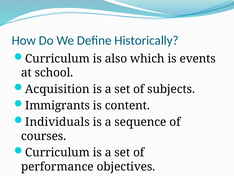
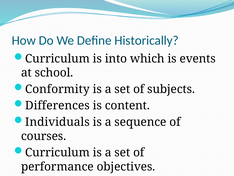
also: also -> into
Acquisition: Acquisition -> Conformity
Immigrants: Immigrants -> Differences
